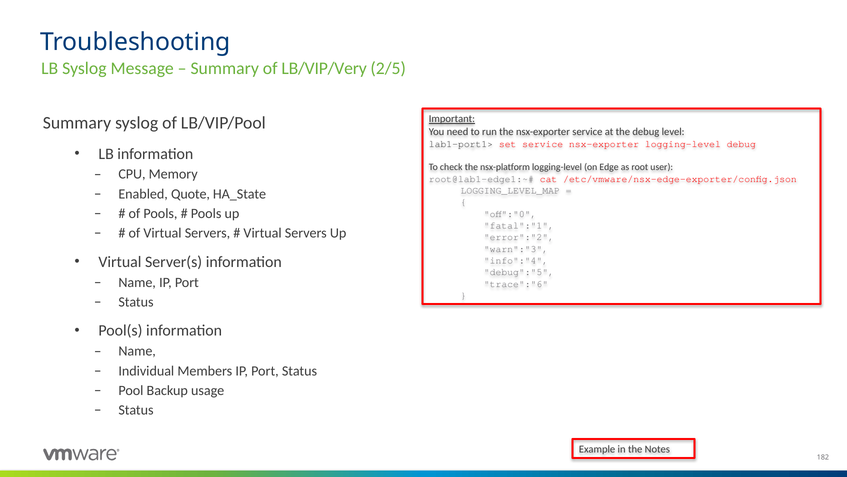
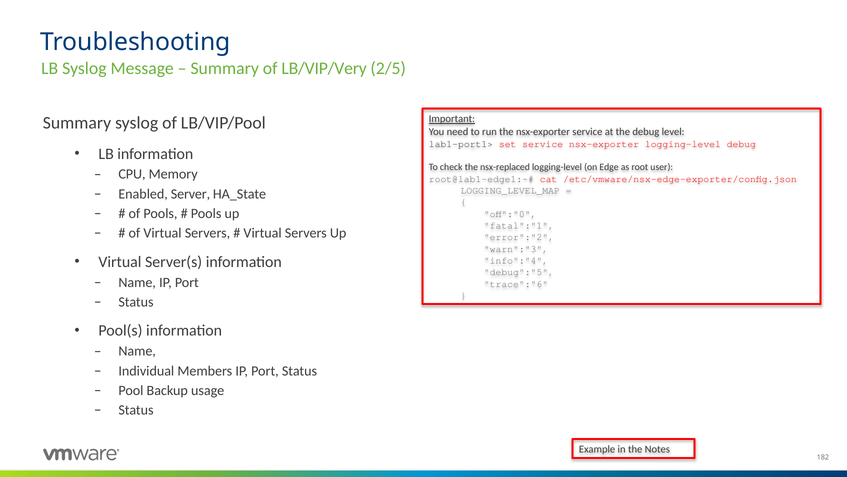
nsx-platform: nsx-platform -> nsx-replaced
Quote: Quote -> Server
